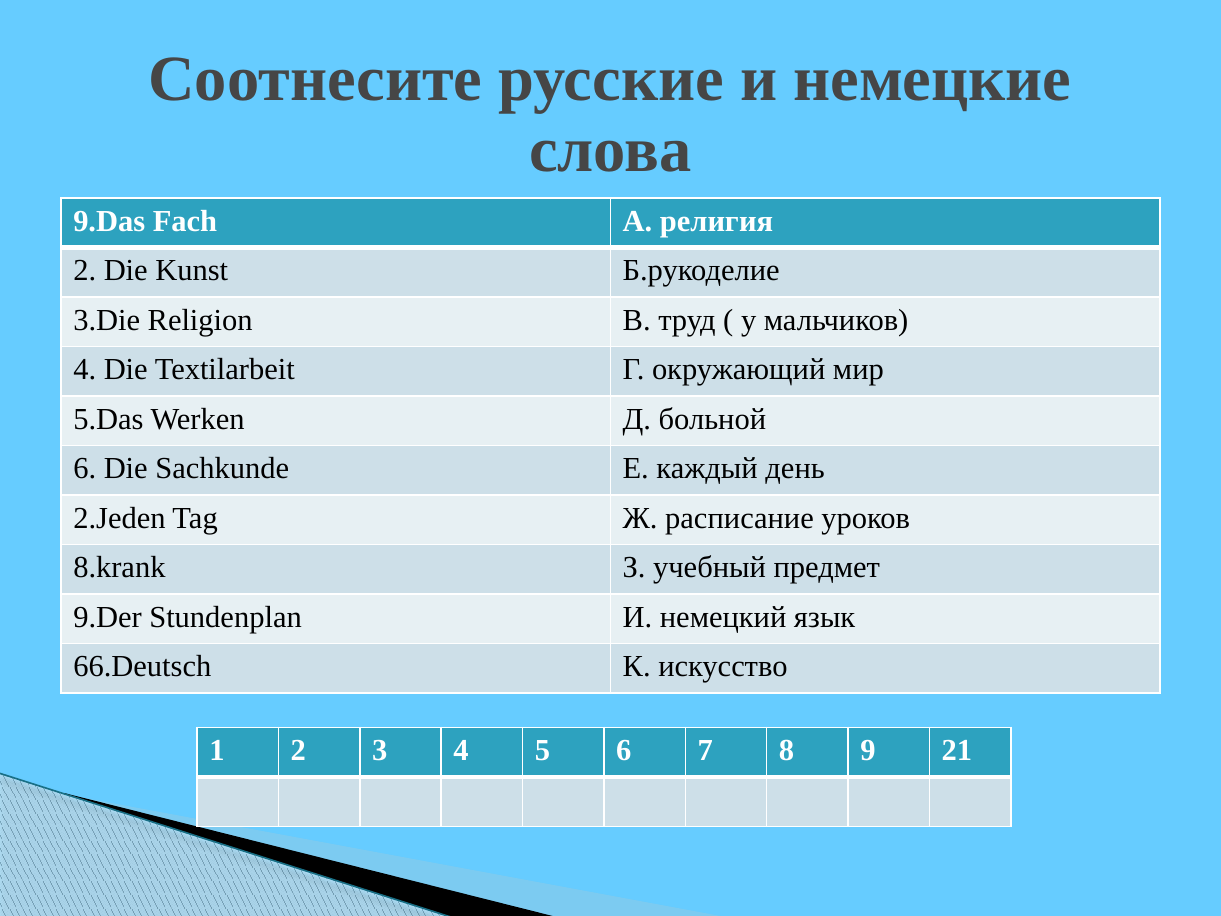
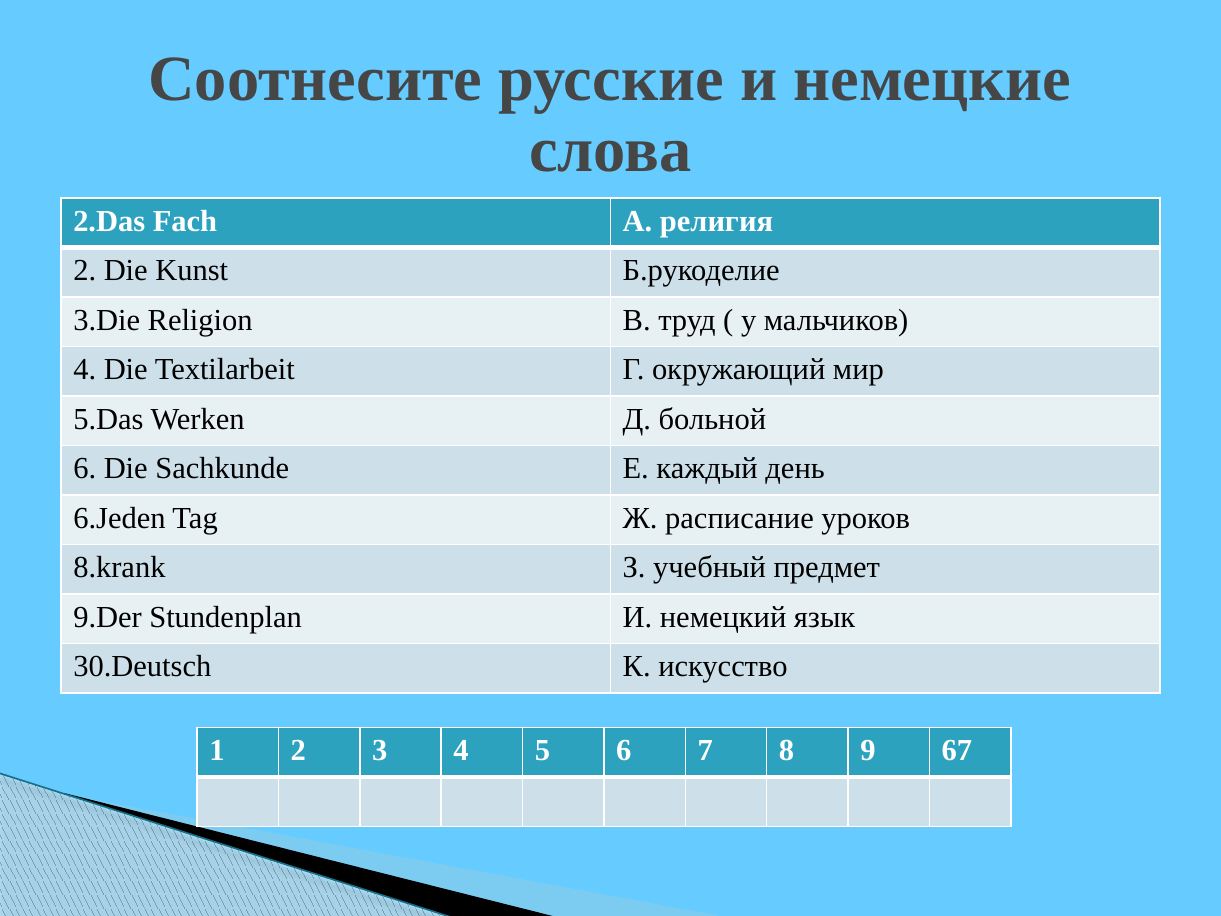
9.Das: 9.Das -> 2.Das
2.Jeden: 2.Jeden -> 6.Jeden
66.Deutsch: 66.Deutsch -> 30.Deutsch
21: 21 -> 67
